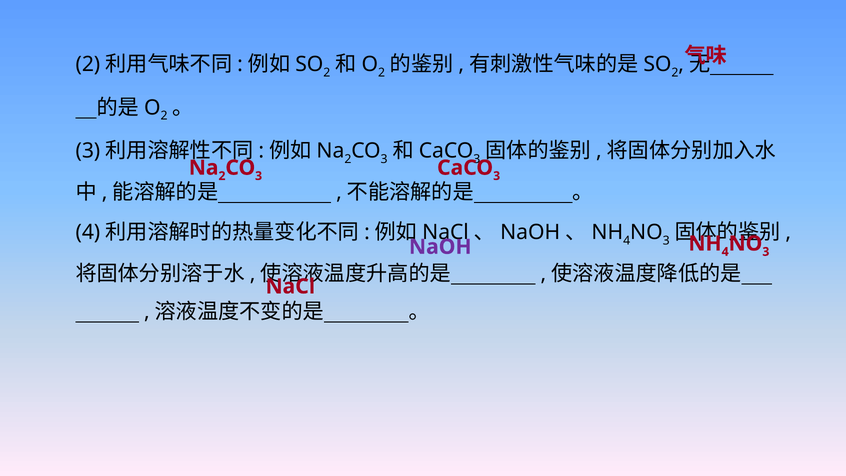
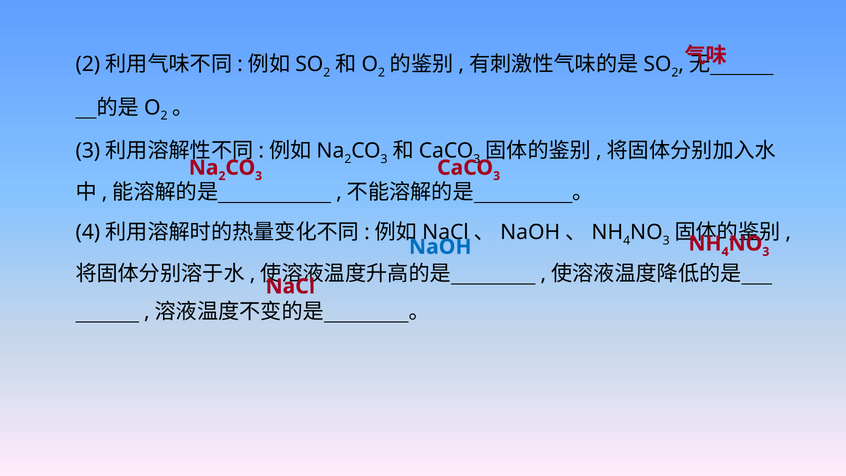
NaOH colour: purple -> blue
